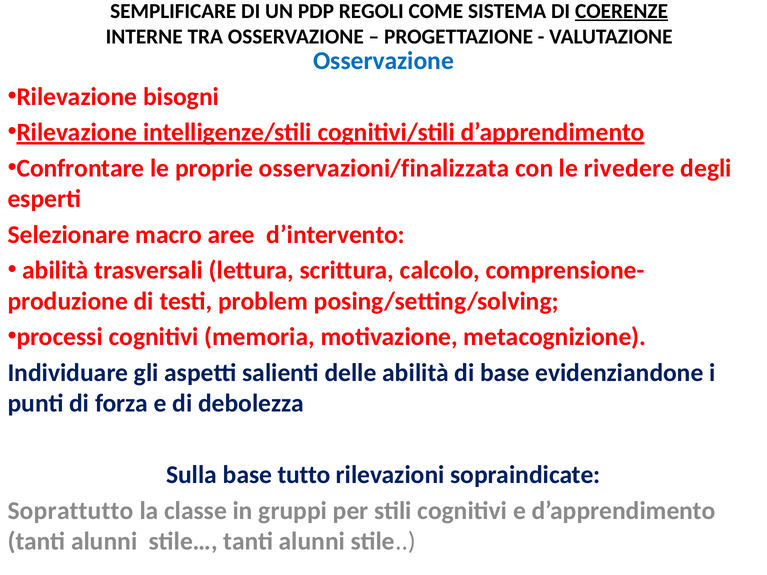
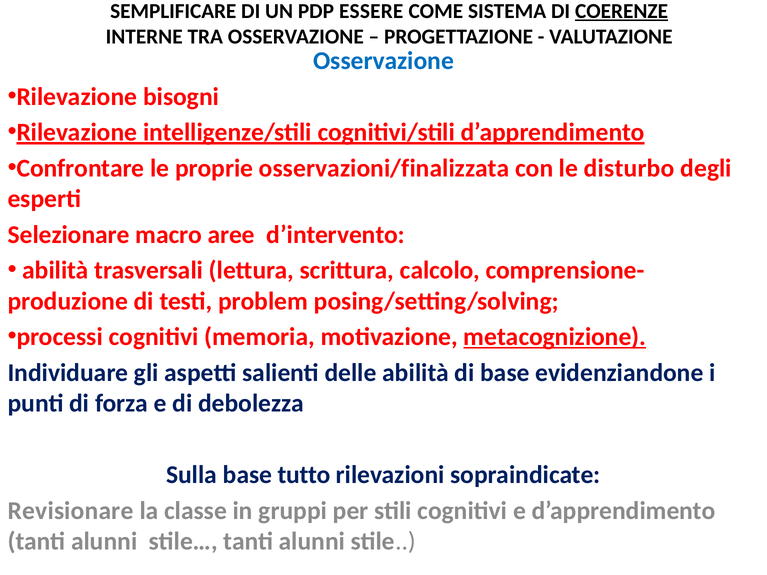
REGOLI: REGOLI -> ESSERE
rivedere: rivedere -> disturbo
metacognizione underline: none -> present
Soprattutto: Soprattutto -> Revisionare
